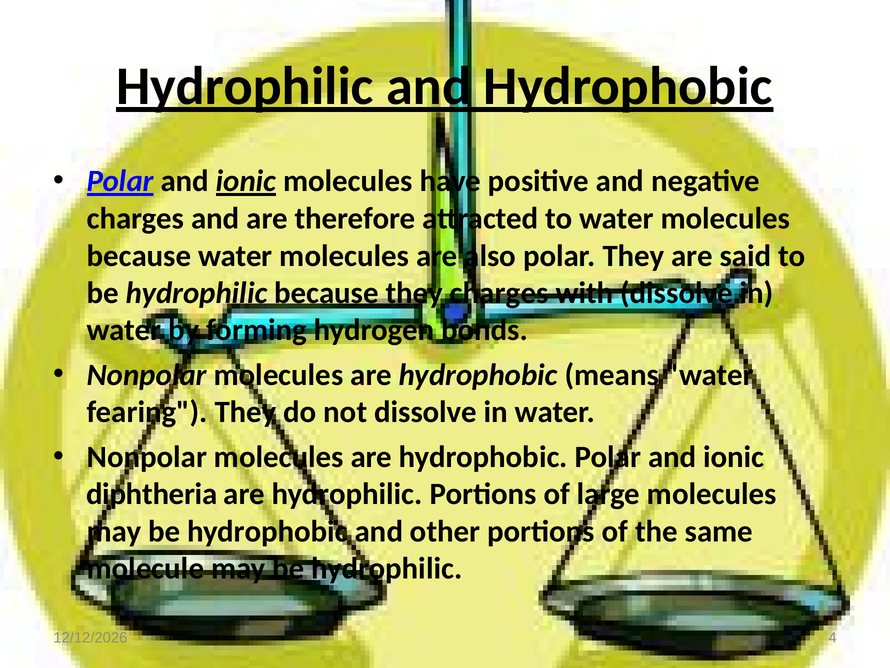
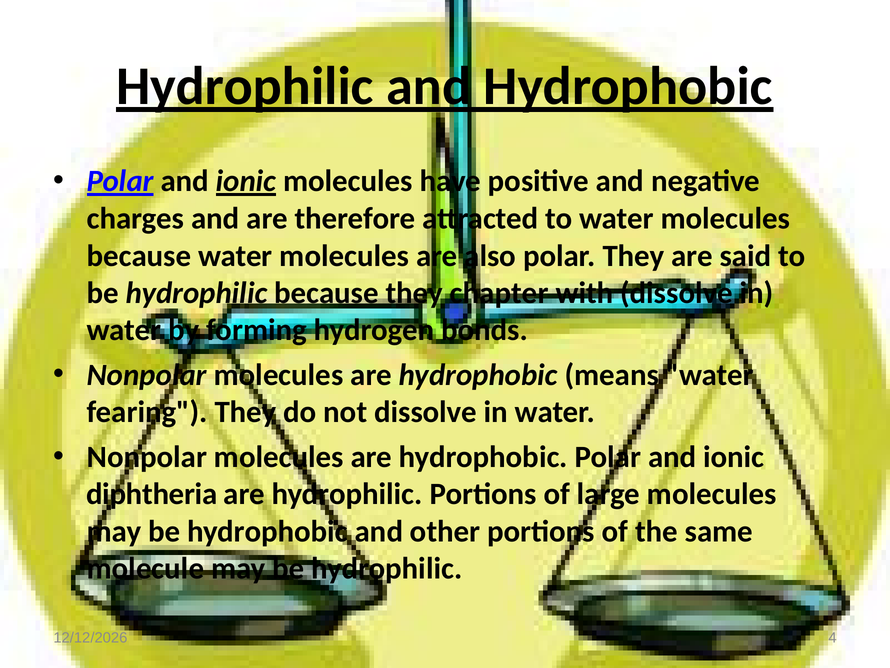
they charges: charges -> chapter
